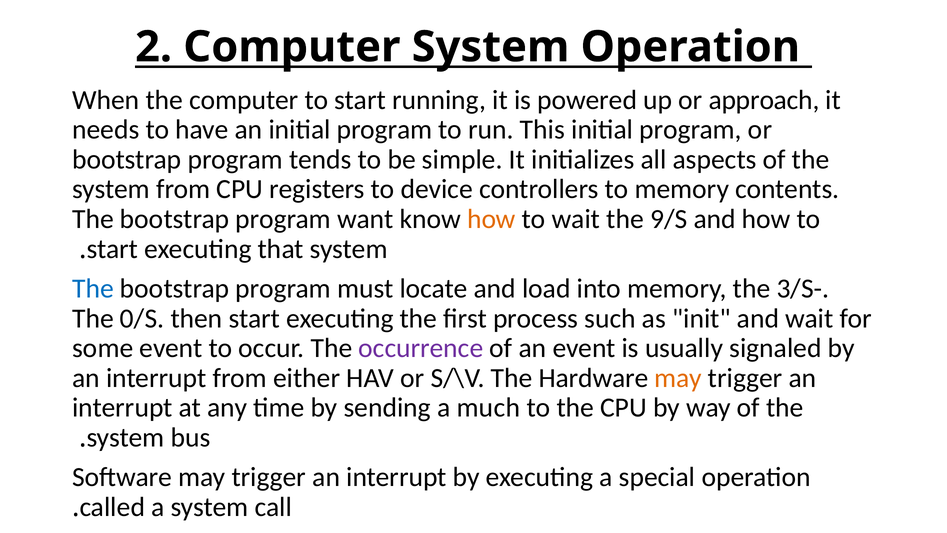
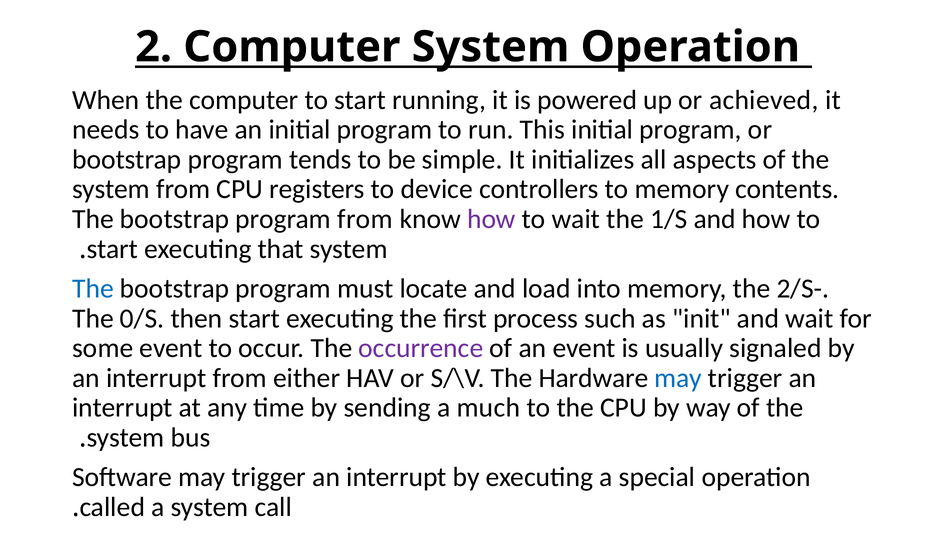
approach: approach -> achieved
program want: want -> from
how at (491, 219) colour: orange -> purple
9/S: 9/S -> 1/S
3/S-: 3/S- -> 2/S-
may at (678, 378) colour: orange -> blue
